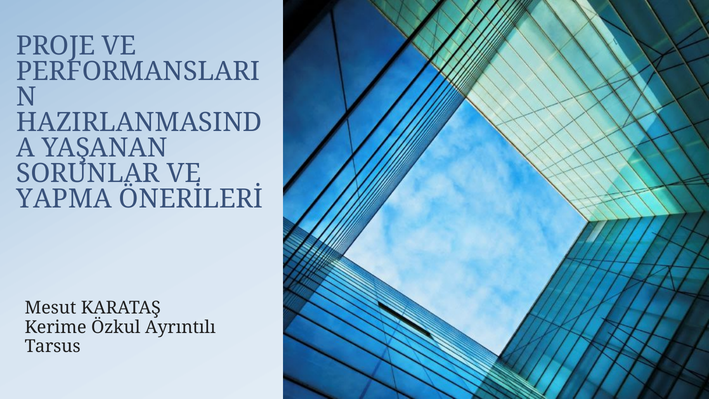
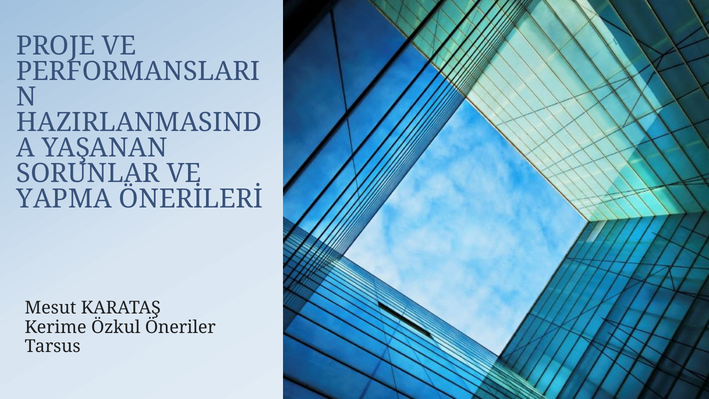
Ayrıntılı: Ayrıntılı -> Öneriler
